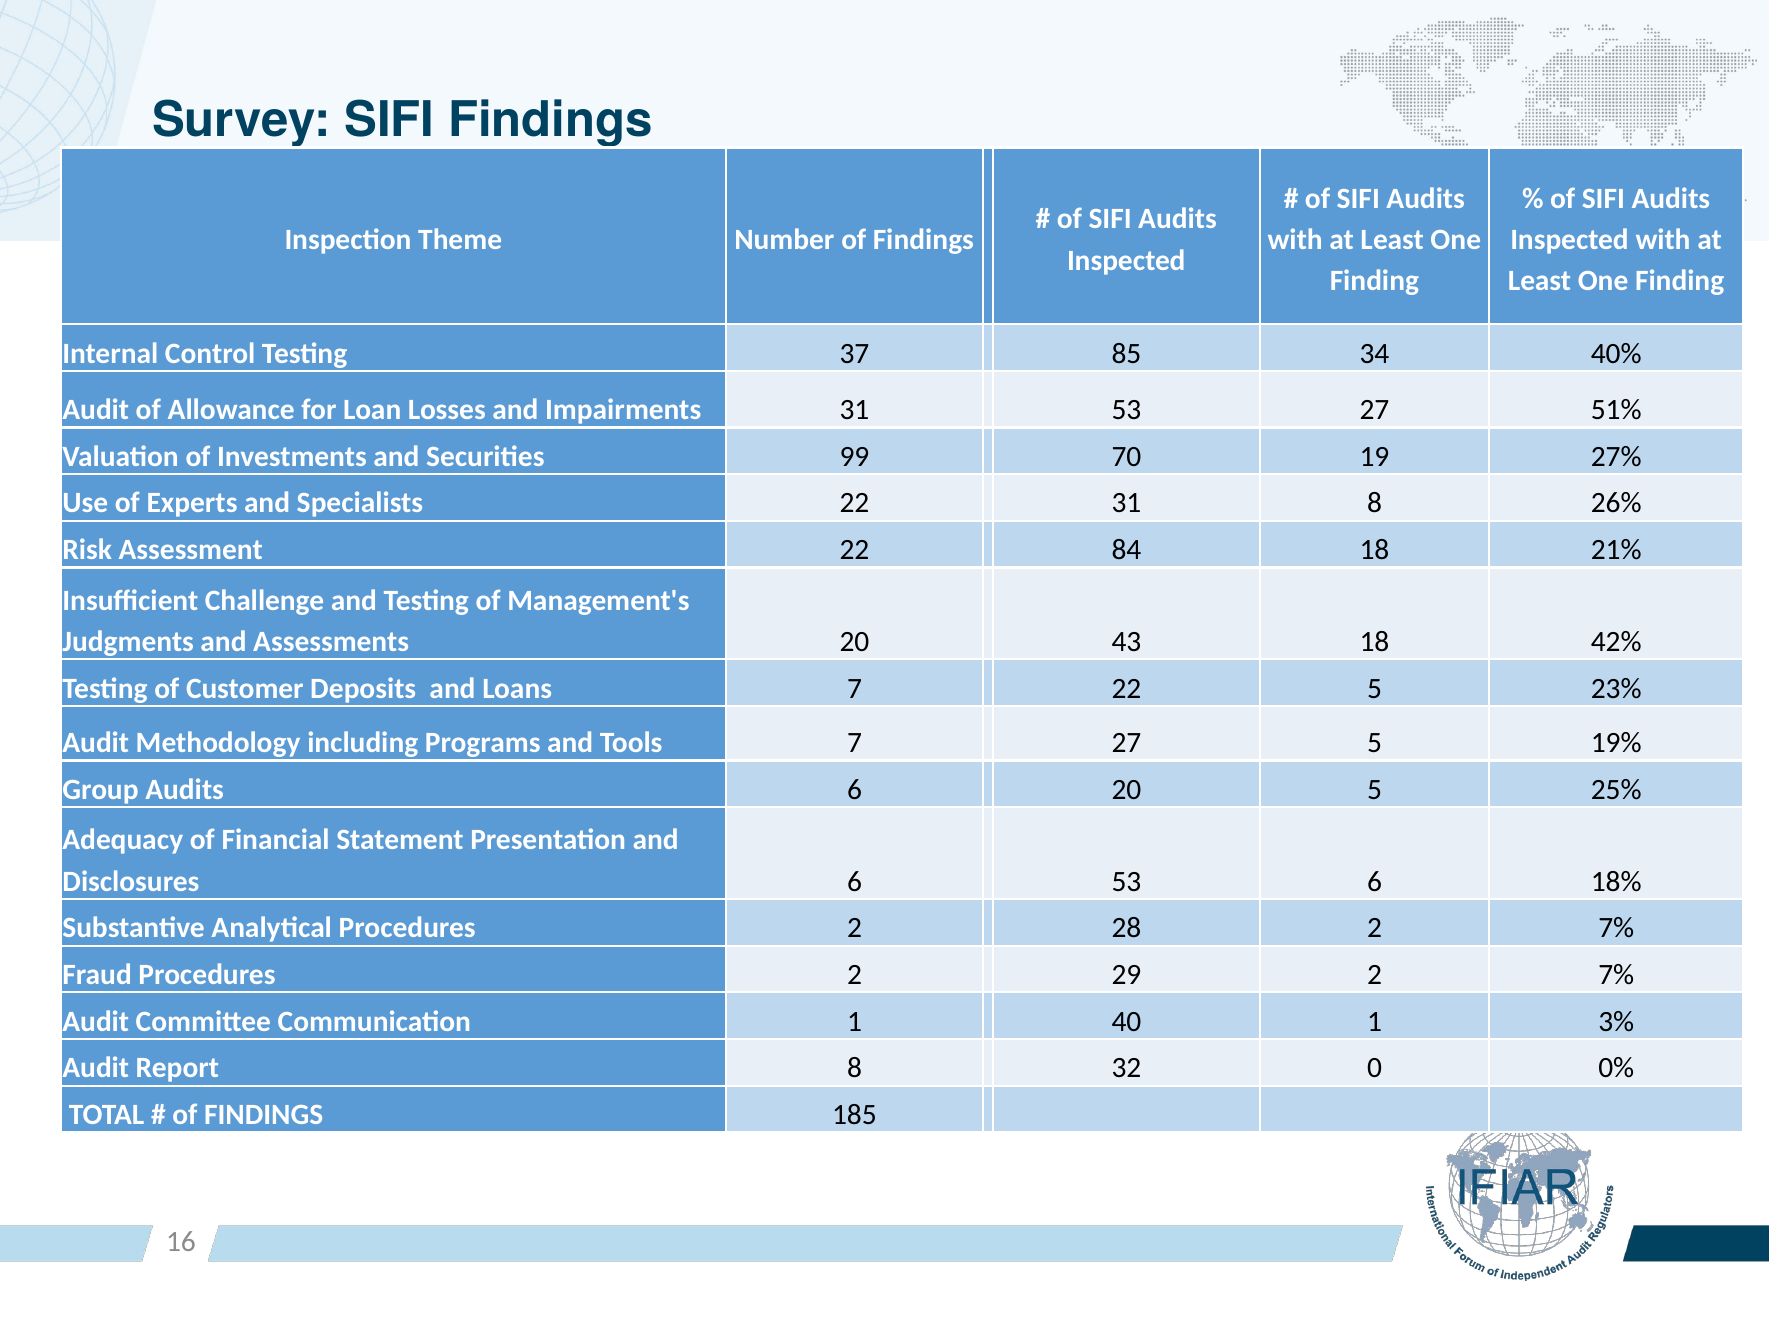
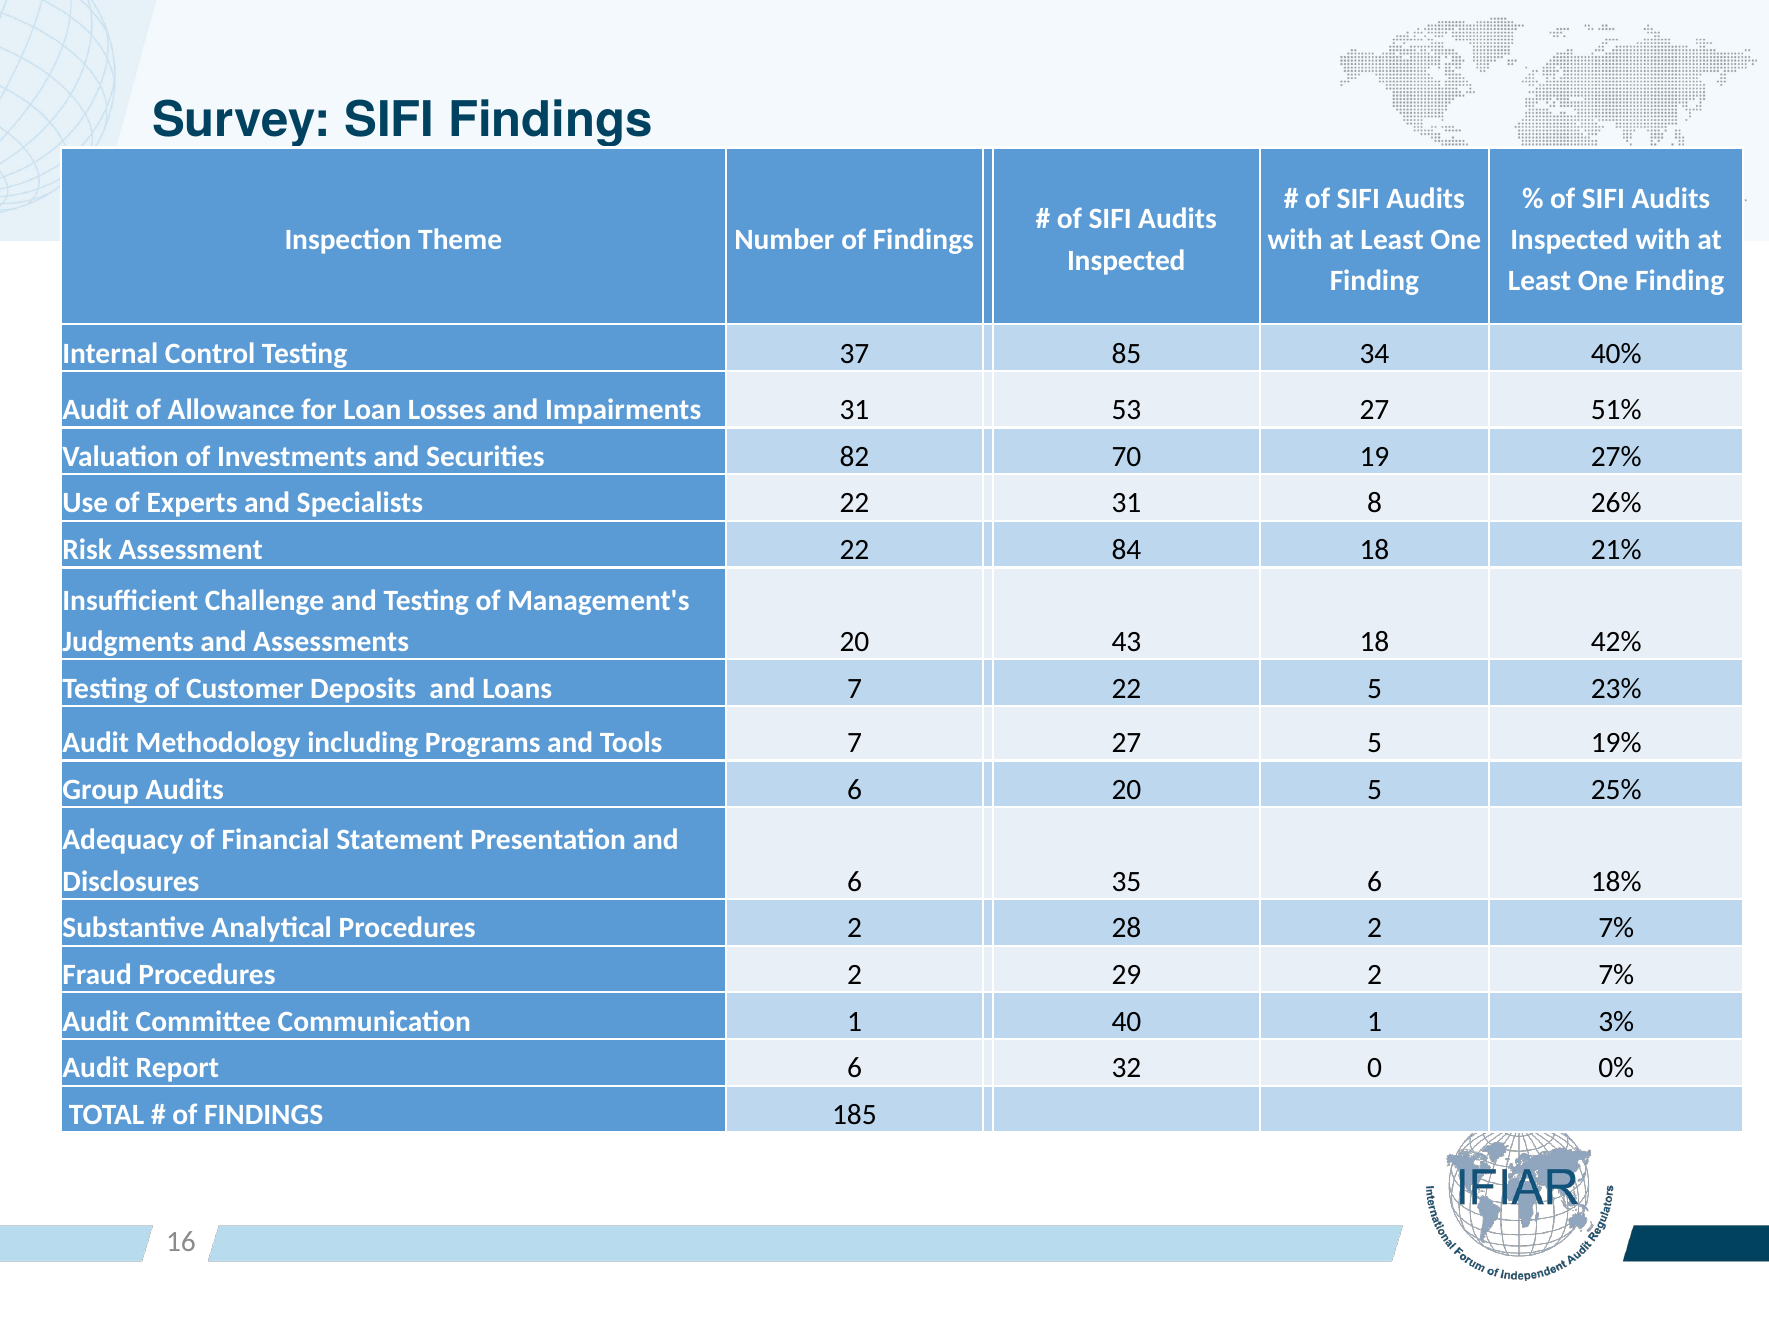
99: 99 -> 82
6 53: 53 -> 35
Report 8: 8 -> 6
